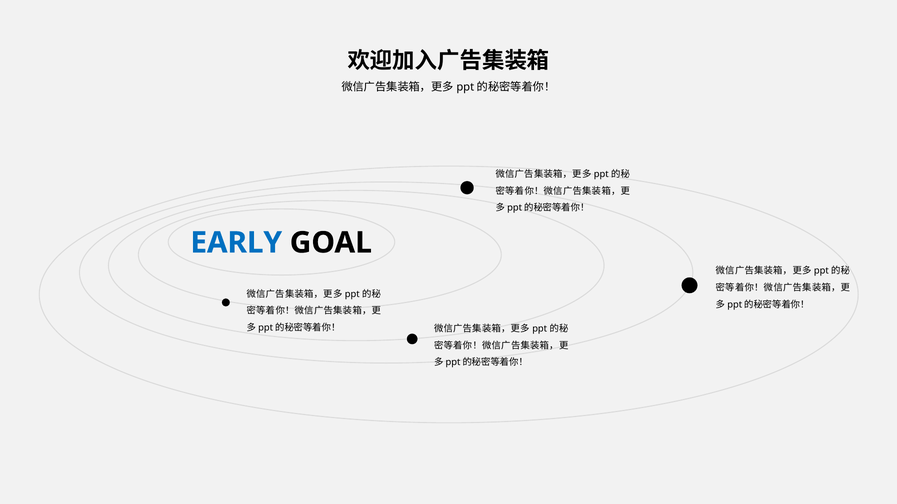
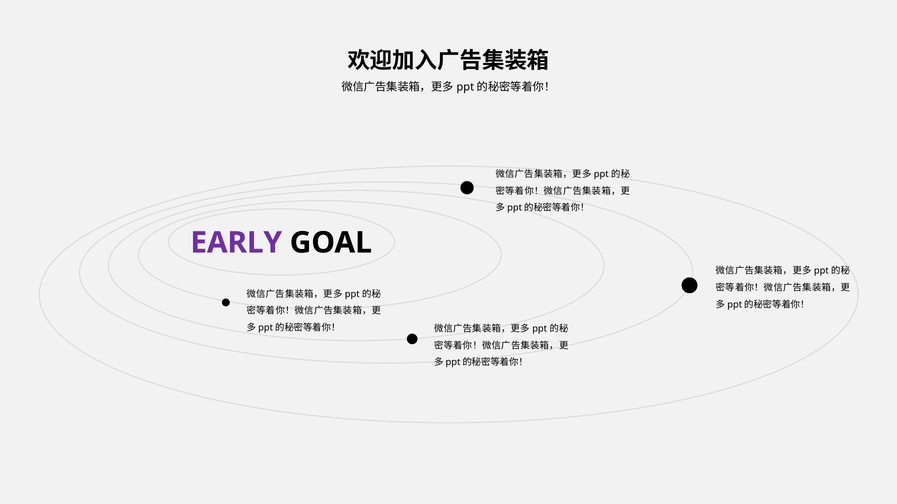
EARLY colour: blue -> purple
